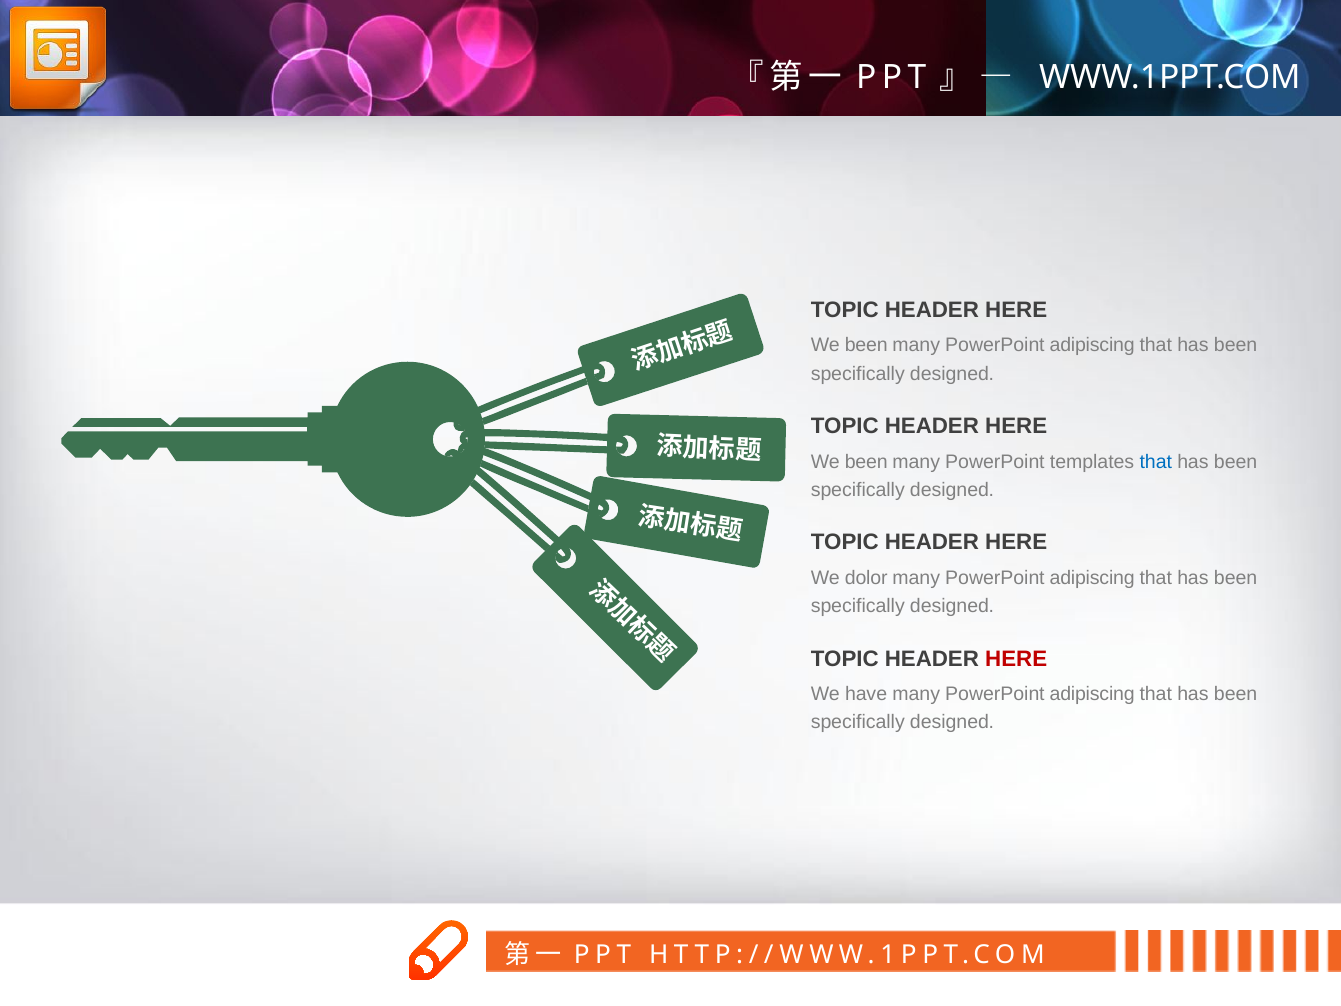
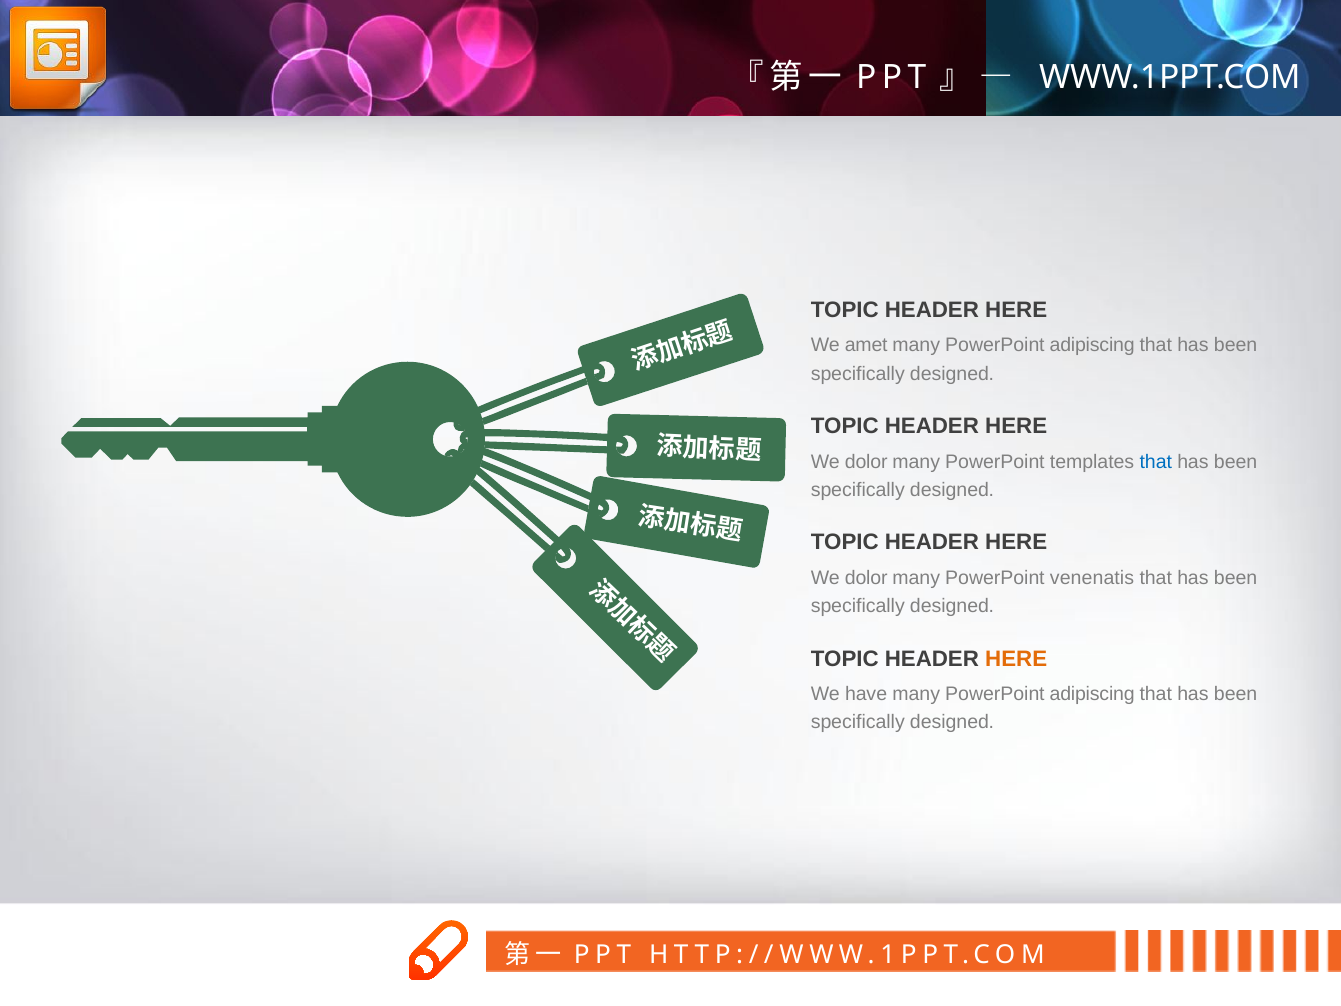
been at (866, 345): been -> amet
been at (866, 462): been -> dolor
adipiscing at (1092, 578): adipiscing -> venenatis
HERE at (1016, 659) colour: red -> orange
